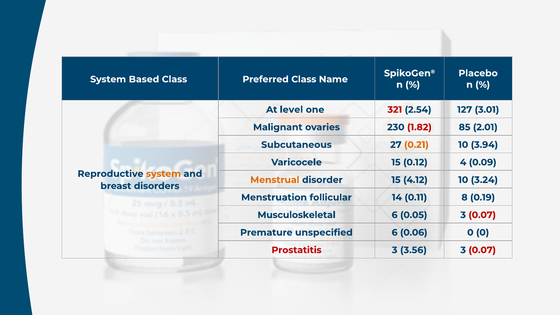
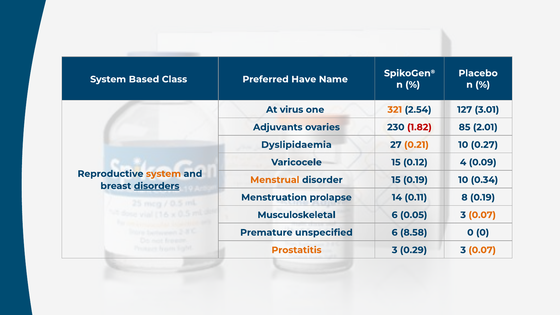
Preferred Class: Class -> Have
level: level -> virus
321 colour: red -> orange
Malignant: Malignant -> Adjuvants
Subcutaneous: Subcutaneous -> Dyslipidaemia
3.94: 3.94 -> 0.27
15 4.12: 4.12 -> 0.19
3.24: 3.24 -> 0.34
disorders underline: none -> present
follicular: follicular -> prolapse
0.07 at (482, 215) colour: red -> orange
0.06: 0.06 -> 8.58
Prostatitis colour: red -> orange
3.56: 3.56 -> 0.29
0.07 at (482, 250) colour: red -> orange
